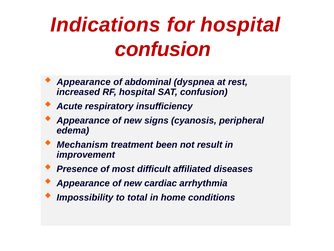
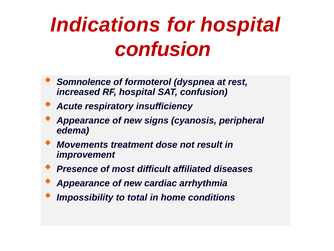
Appearance at (84, 82): Appearance -> Somnolence
abdominal: abdominal -> formoterol
Mechanism: Mechanism -> Movements
been: been -> dose
